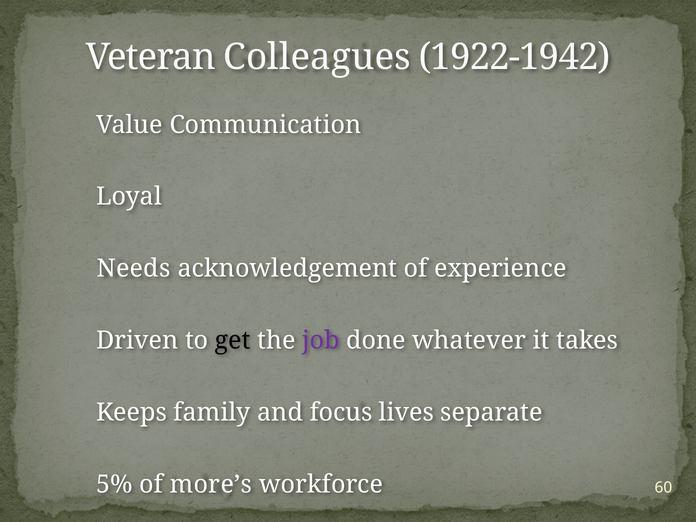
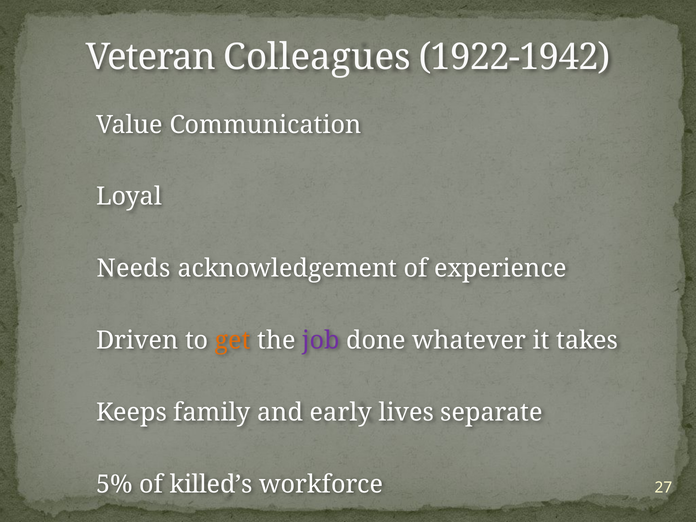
get colour: black -> orange
focus: focus -> early
more’s: more’s -> killed’s
60: 60 -> 27
